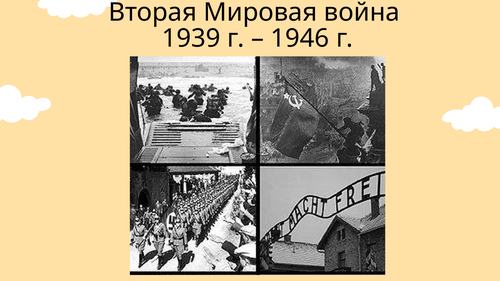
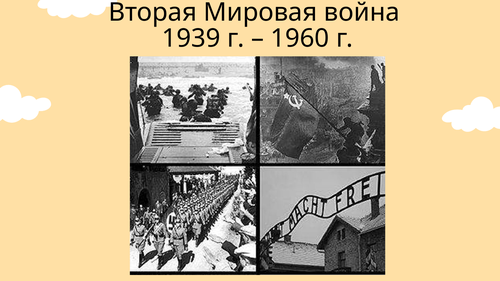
1946: 1946 -> 1960
